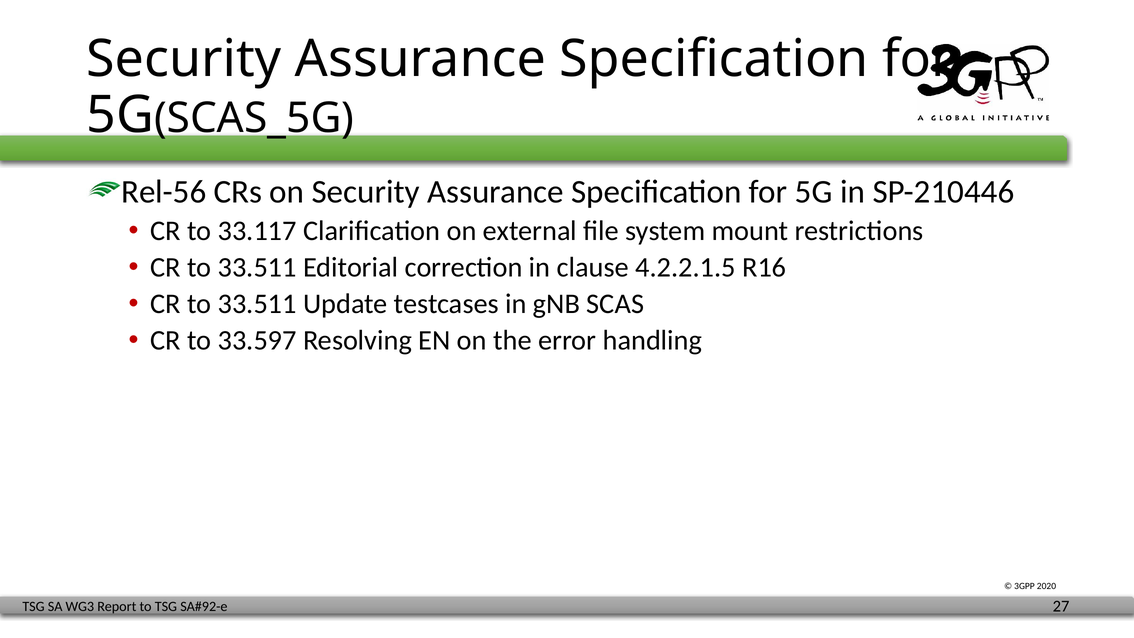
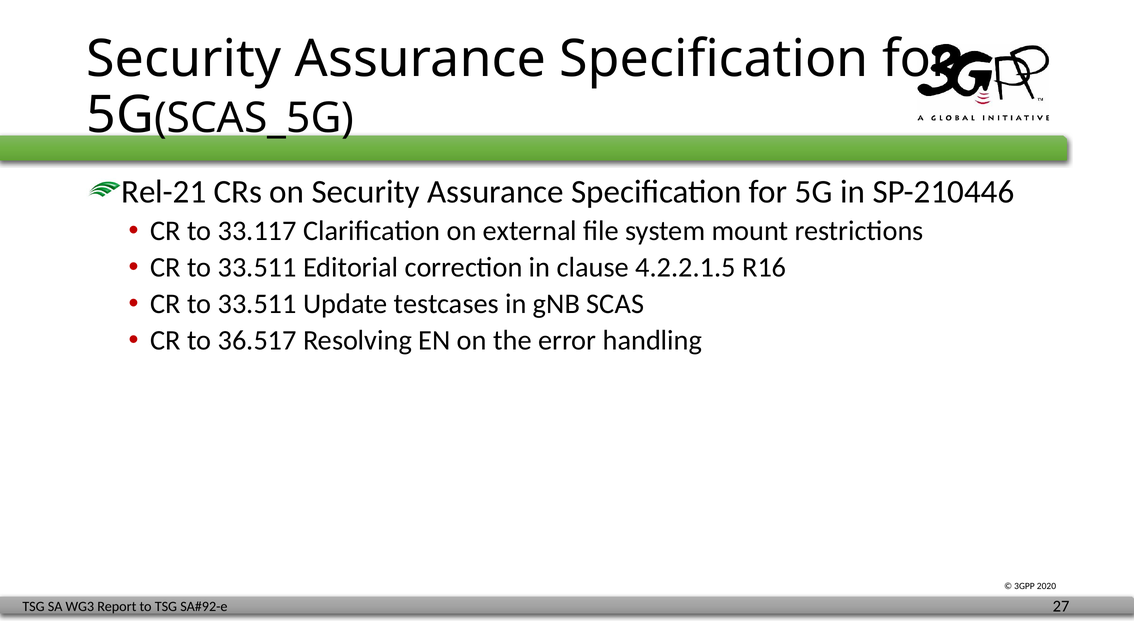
Rel-56: Rel-56 -> Rel-21
33.597: 33.597 -> 36.517
